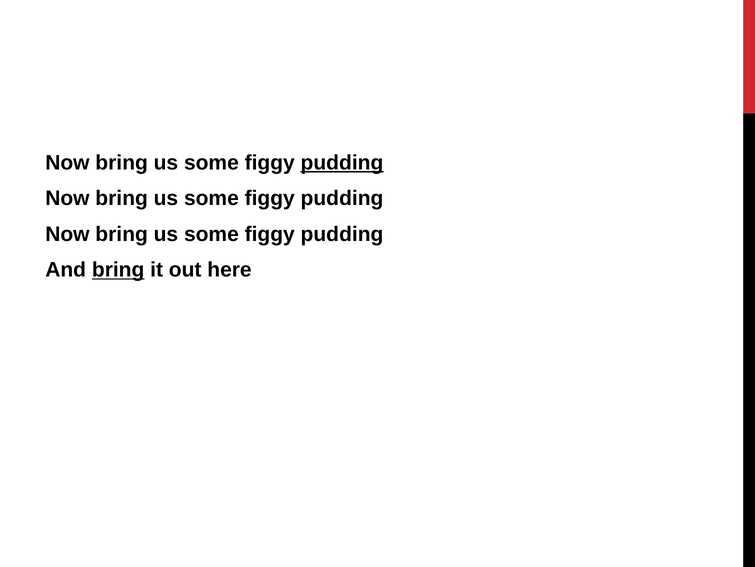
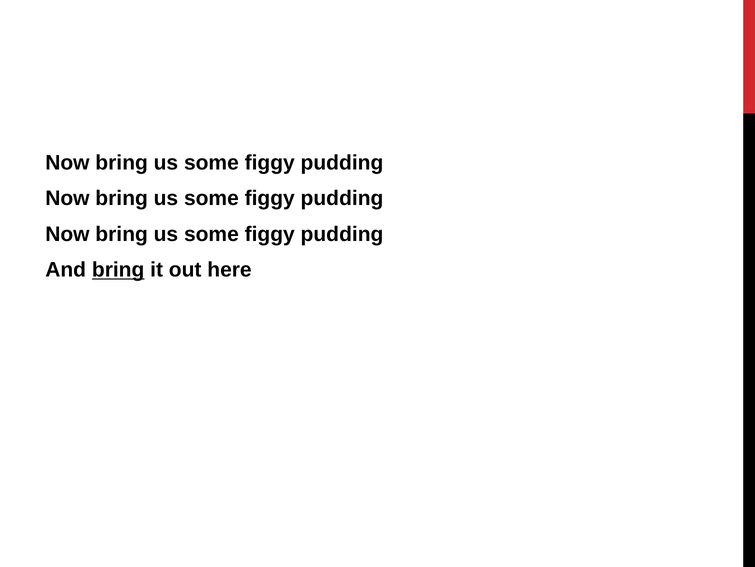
pudding at (342, 163) underline: present -> none
